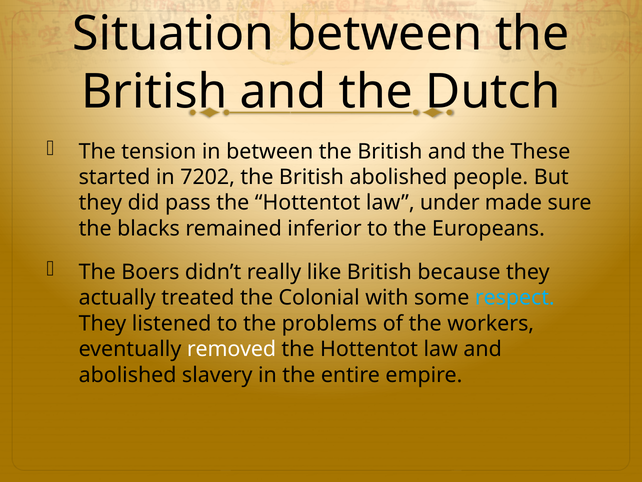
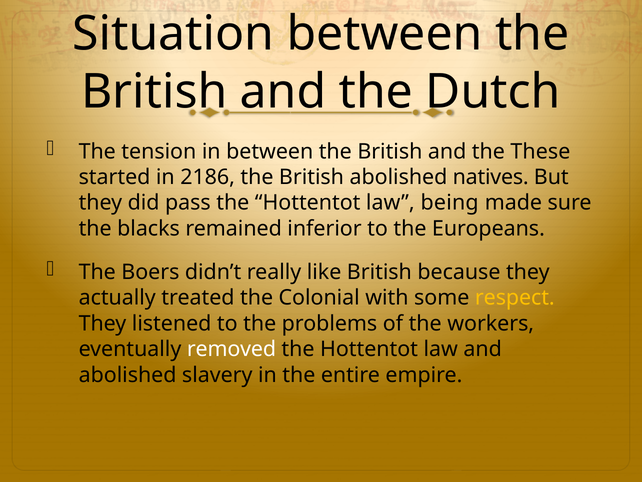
7202: 7202 -> 2186
people: people -> natives
under: under -> being
respect colour: light blue -> yellow
